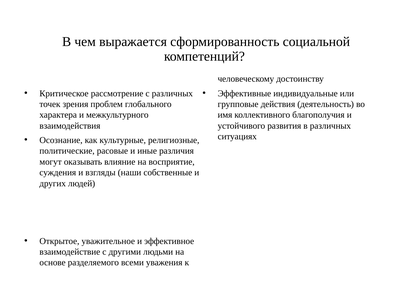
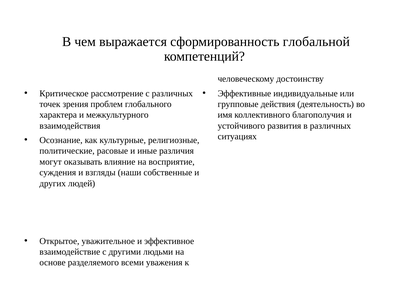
социальной: социальной -> глобальной
